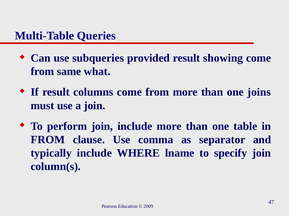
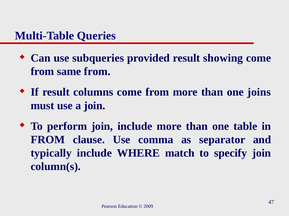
same what: what -> from
lname: lname -> match
